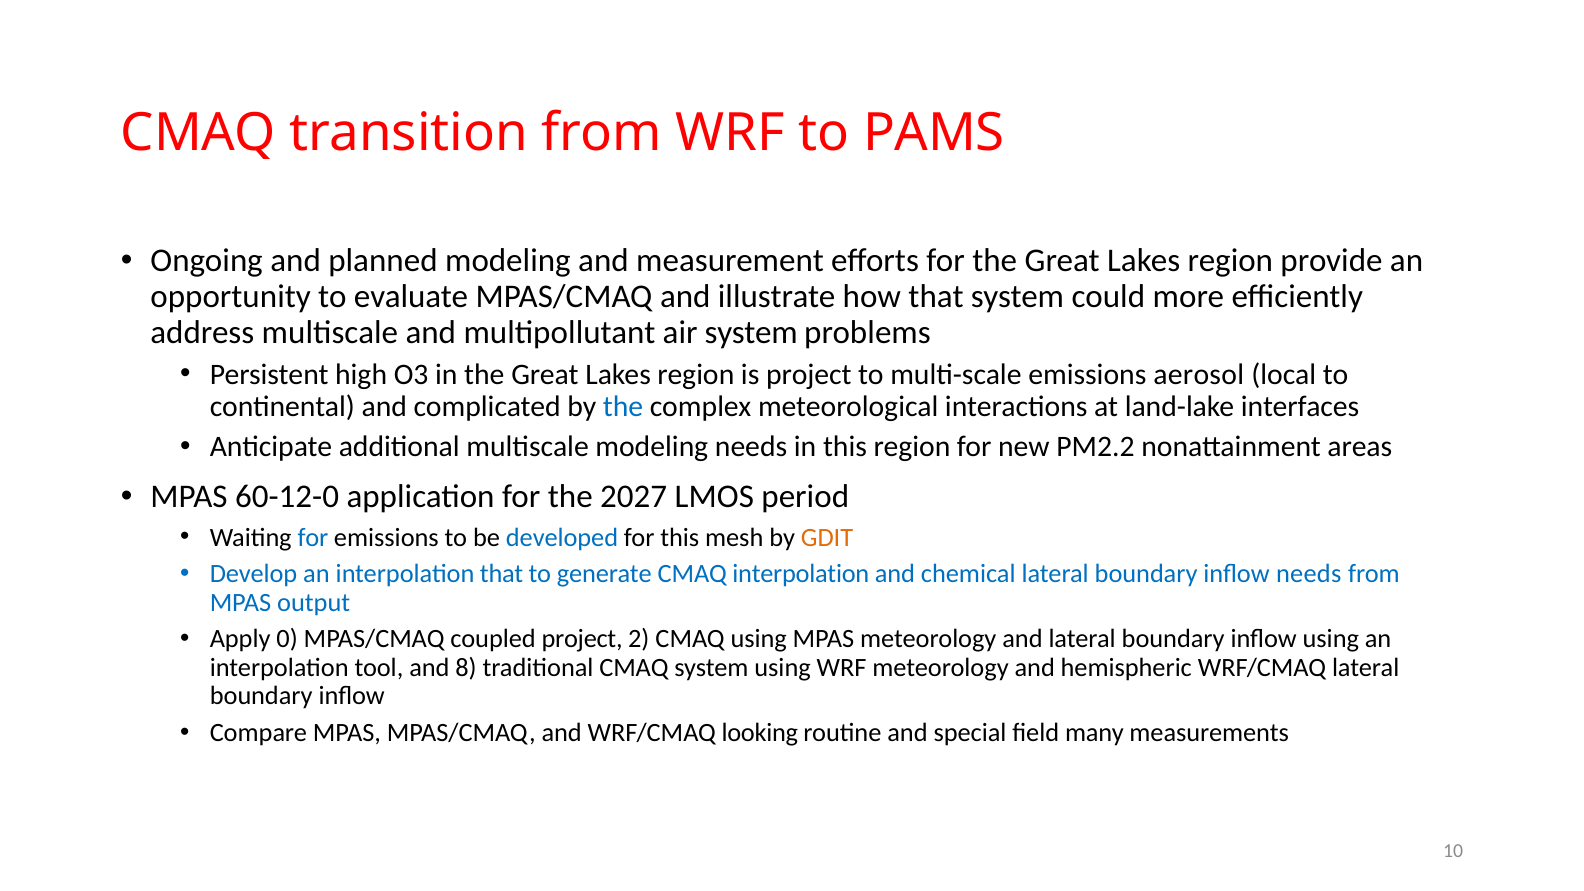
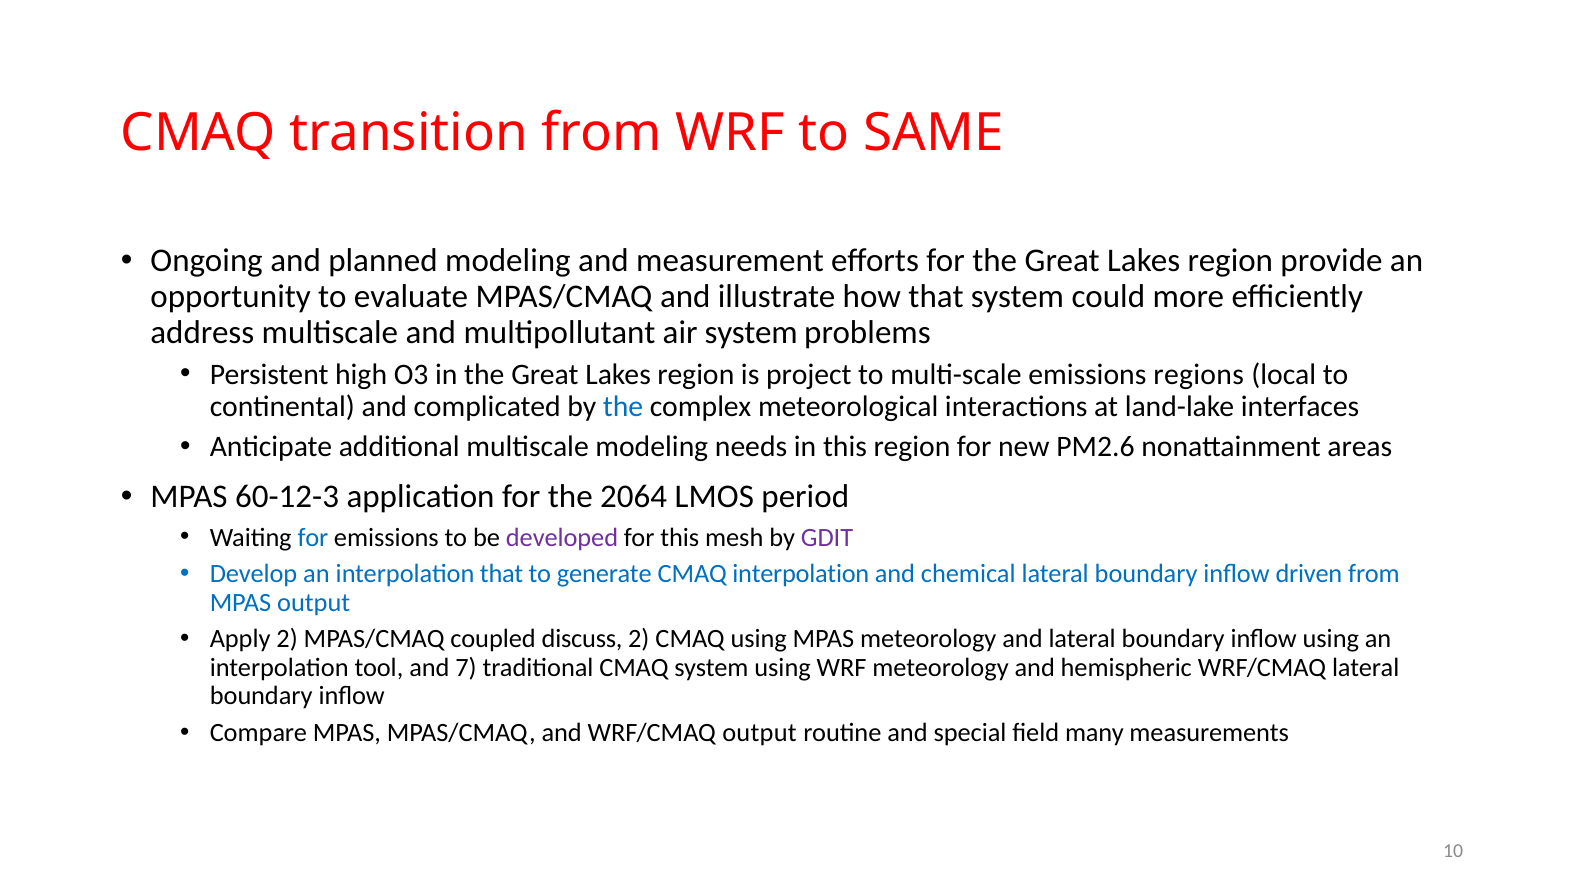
PAMS: PAMS -> SAME
aerosol: aerosol -> regions
PM2.2: PM2.2 -> PM2.6
60-12-0: 60-12-0 -> 60-12-3
2027: 2027 -> 2064
developed colour: blue -> purple
GDIT colour: orange -> purple
inflow needs: needs -> driven
Apply 0: 0 -> 2
coupled project: project -> discuss
8: 8 -> 7
WRF/CMAQ looking: looking -> output
